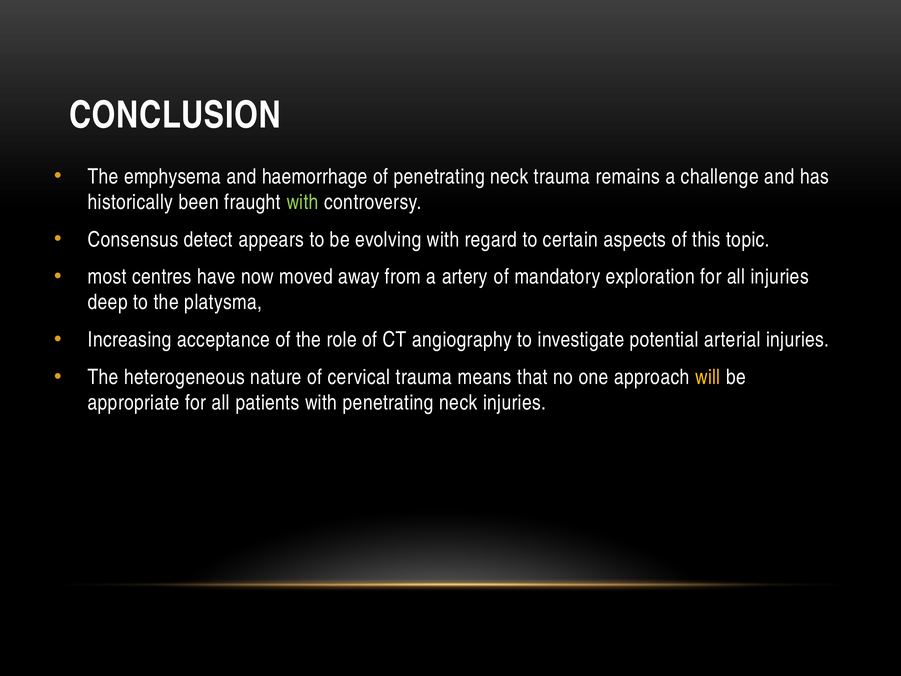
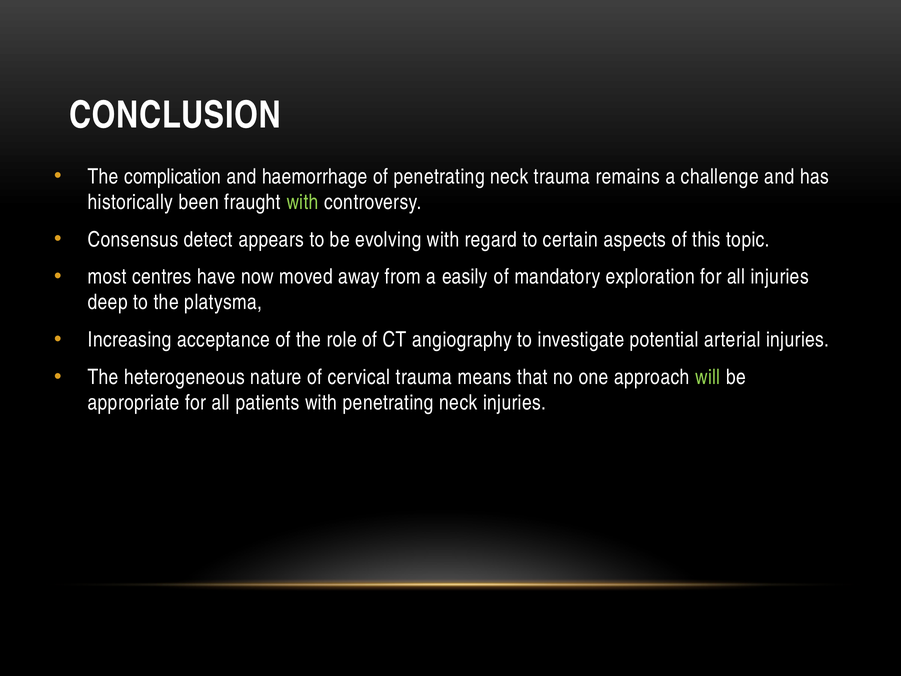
emphysema: emphysema -> complication
artery: artery -> easily
will colour: yellow -> light green
